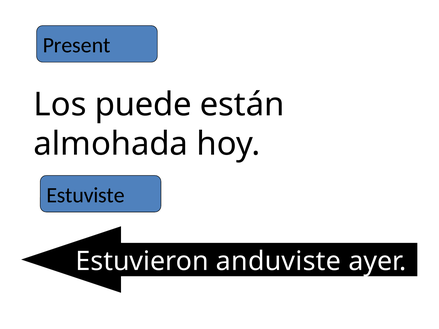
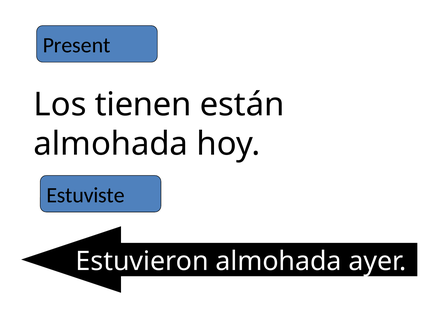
puede: puede -> tienen
Estuvieron anduviste: anduviste -> almohada
